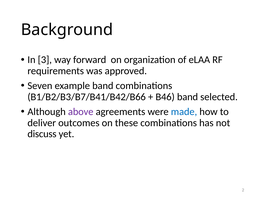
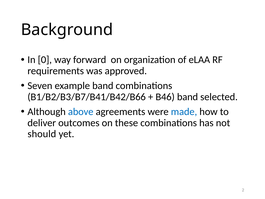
3: 3 -> 0
above colour: purple -> blue
discuss: discuss -> should
